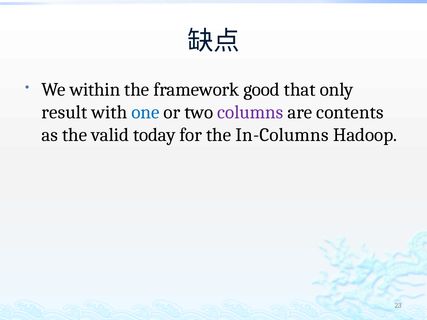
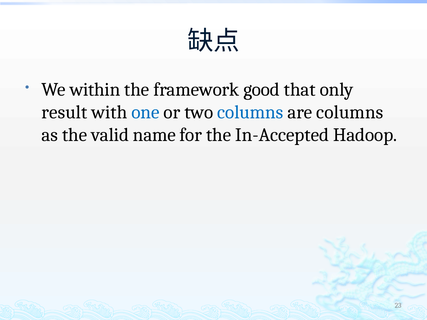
columns at (250, 112) colour: purple -> blue
are contents: contents -> columns
today: today -> name
In-Columns: In-Columns -> In-Accepted
